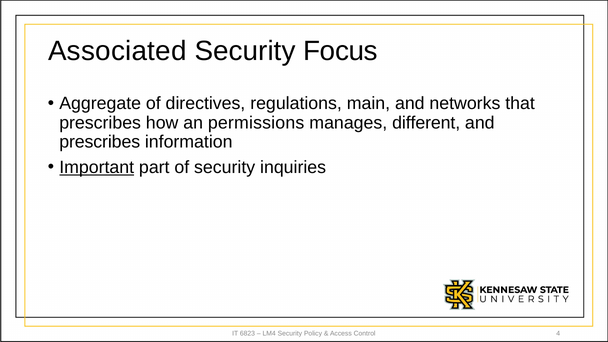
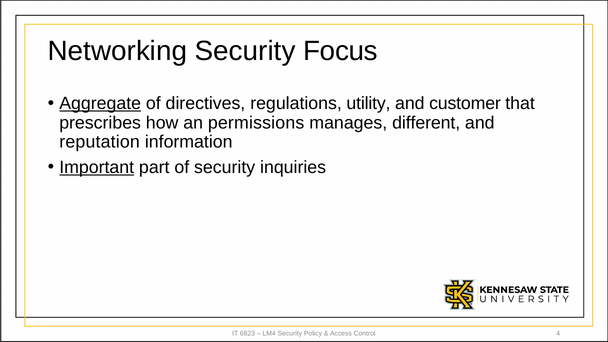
Associated: Associated -> Networking
Aggregate underline: none -> present
main: main -> utility
networks: networks -> customer
prescribes at (100, 142): prescribes -> reputation
